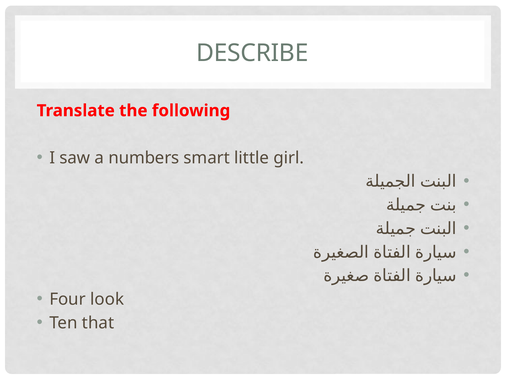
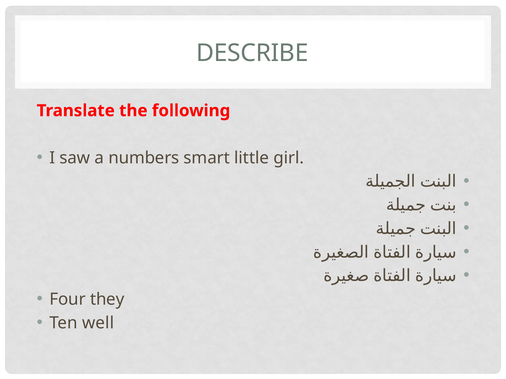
look: look -> they
that: that -> well
